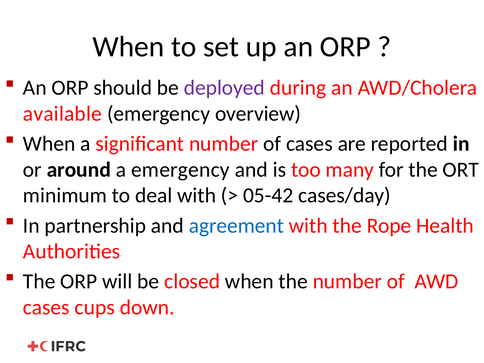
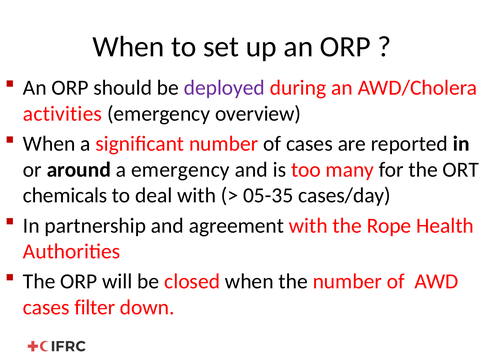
available: available -> activities
minimum: minimum -> chemicals
05-42: 05-42 -> 05-35
agreement colour: blue -> black
cups: cups -> filter
